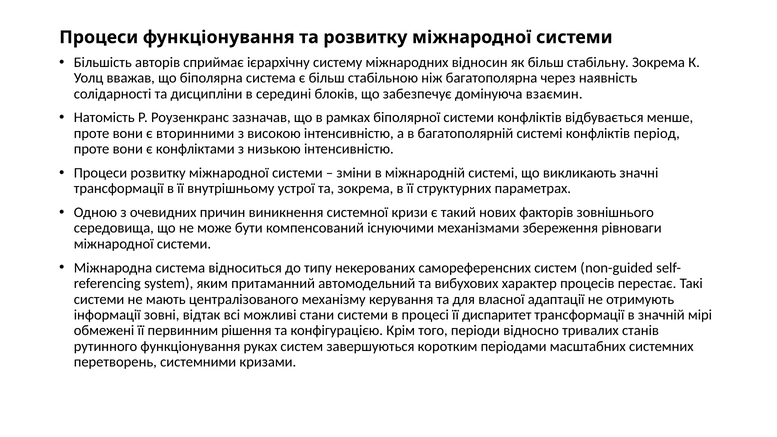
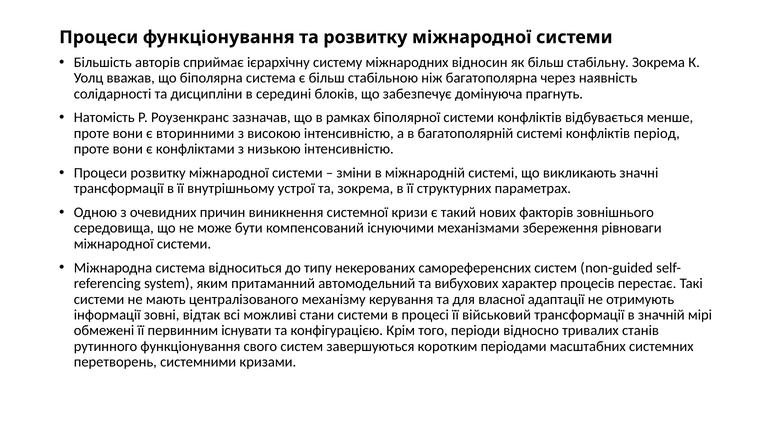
взаємин: взаємин -> прагнуть
диспаритет: диспаритет -> військовий
рішення: рішення -> існувати
руках: руках -> свого
